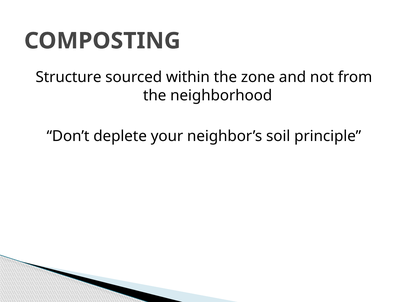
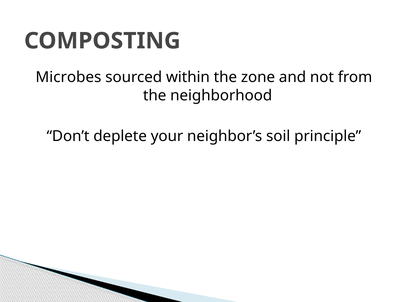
Structure: Structure -> Microbes
